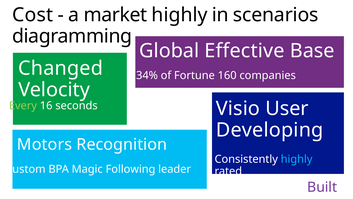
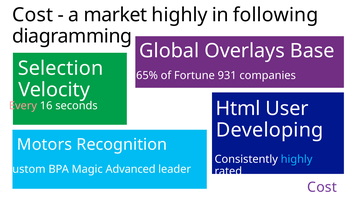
scenarios: scenarios -> following
Effective: Effective -> Overlays
Changed: Changed -> Selection
34%: 34% -> 65%
160: 160 -> 931
Every colour: light green -> pink
Visio: Visio -> Html
Following: Following -> Advanced
Built at (322, 187): Built -> Cost
